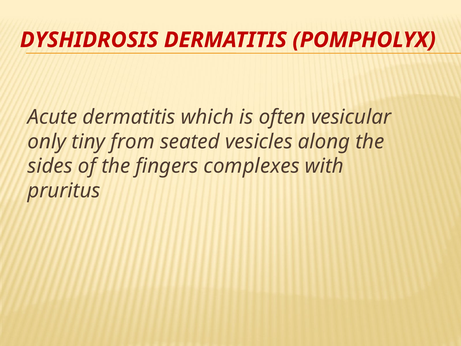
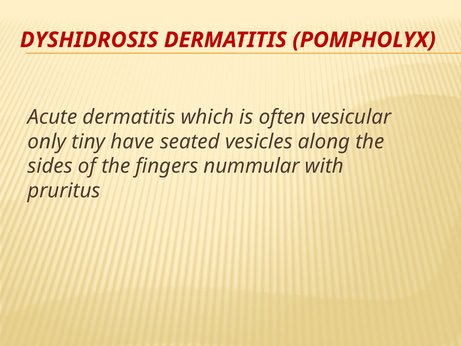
from: from -> have
complexes: complexes -> nummular
